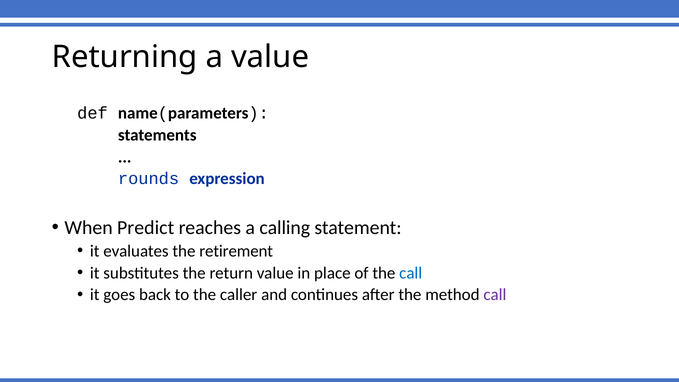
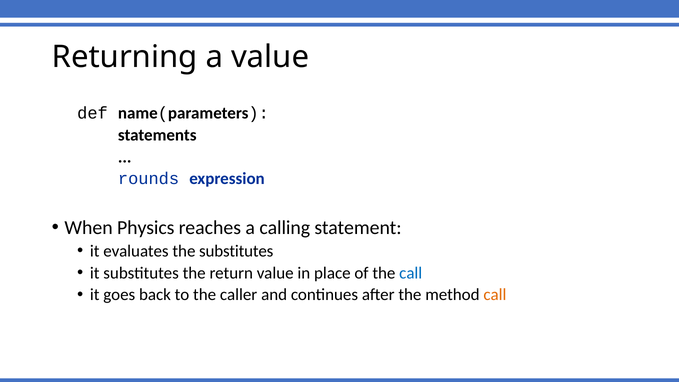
Predict: Predict -> Physics
the retirement: retirement -> substitutes
call at (495, 295) colour: purple -> orange
